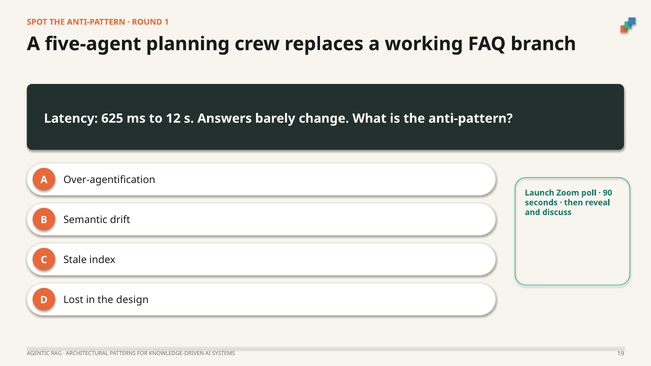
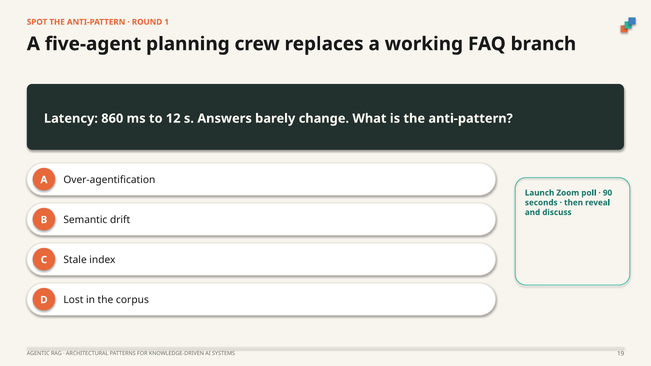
625: 625 -> 860
design: design -> corpus
